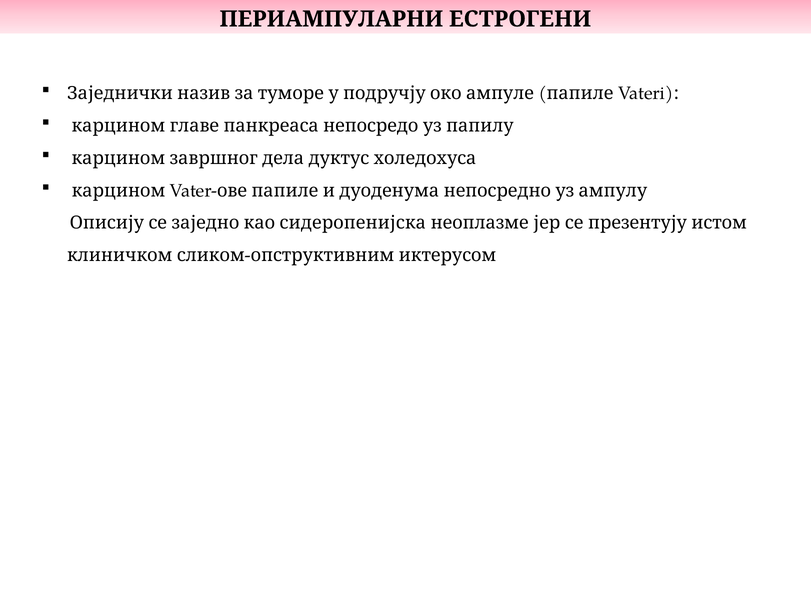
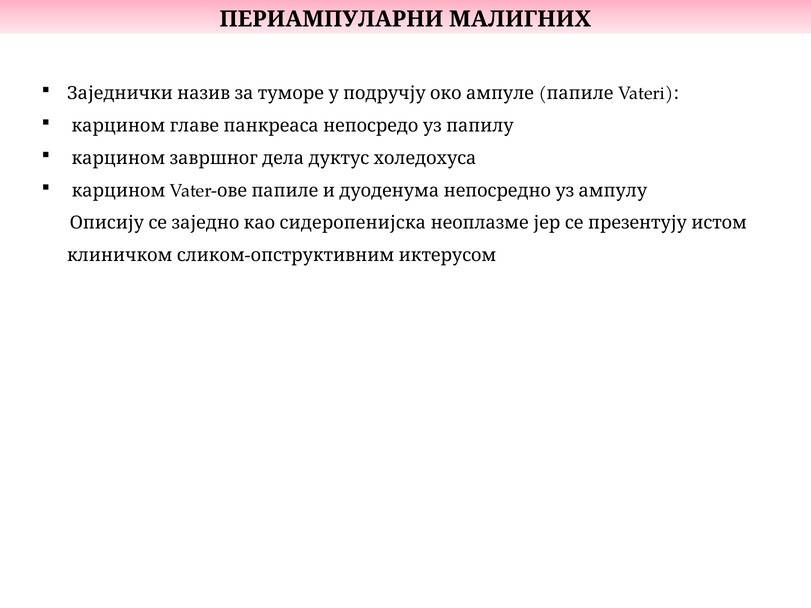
ЕСТРОГЕНИ: ЕСТРОГЕНИ -> МАЛИГНИХ
